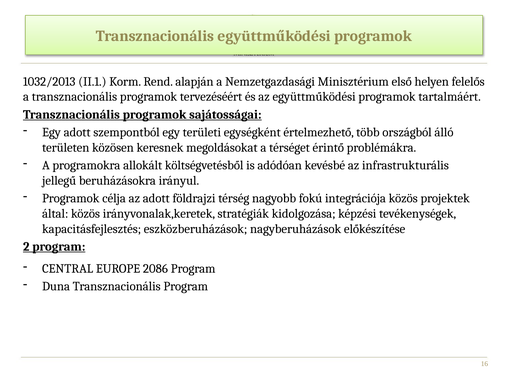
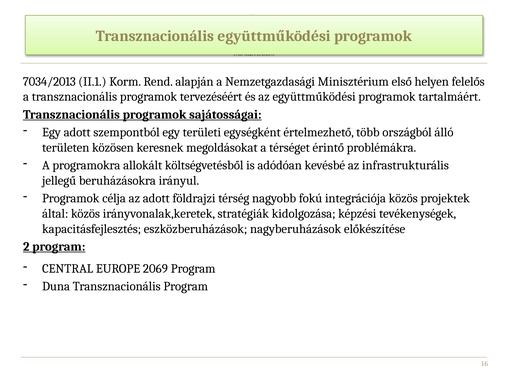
1032/2013: 1032/2013 -> 7034/2013
2086: 2086 -> 2069
